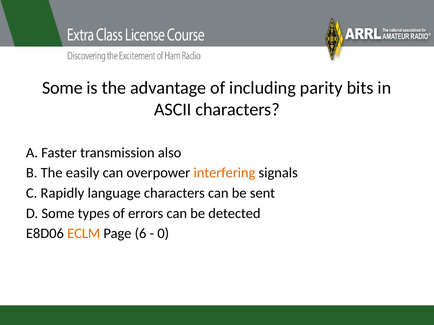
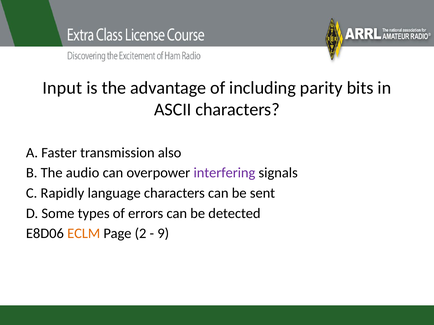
Some at (62, 88): Some -> Input
easily: easily -> audio
interfering colour: orange -> purple
6: 6 -> 2
0: 0 -> 9
